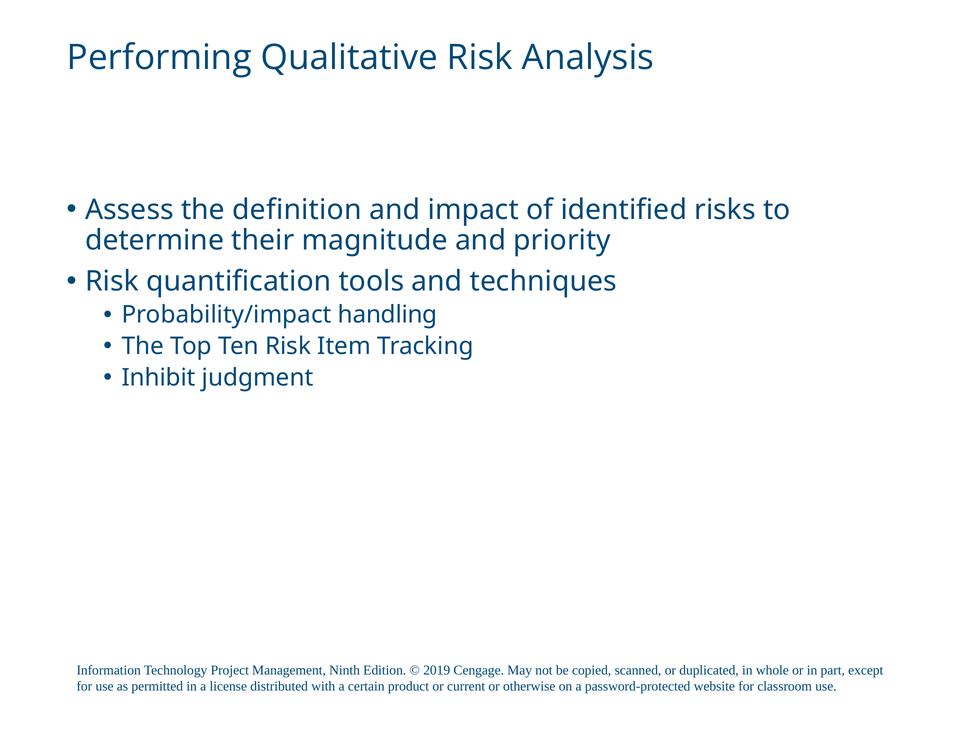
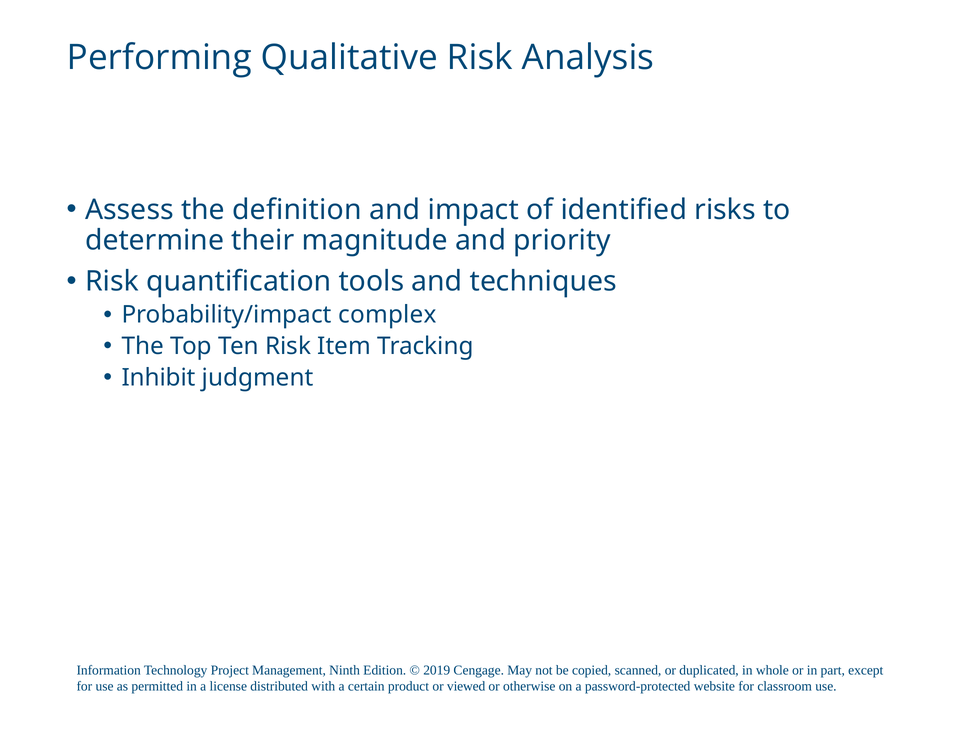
handling: handling -> complex
current: current -> viewed
